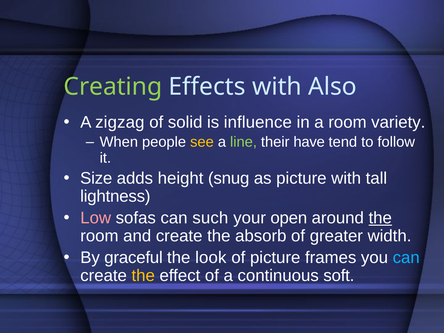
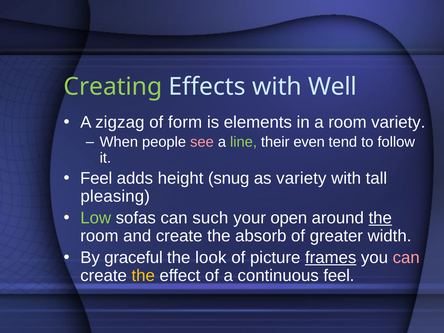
Also: Also -> Well
solid: solid -> form
influence: influence -> elements
see colour: yellow -> pink
have: have -> even
Size at (96, 178): Size -> Feel
as picture: picture -> variety
lightness: lightness -> pleasing
Low colour: pink -> light green
frames underline: none -> present
can at (406, 258) colour: light blue -> pink
continuous soft: soft -> feel
